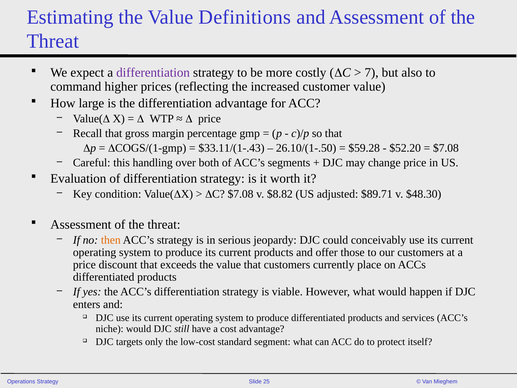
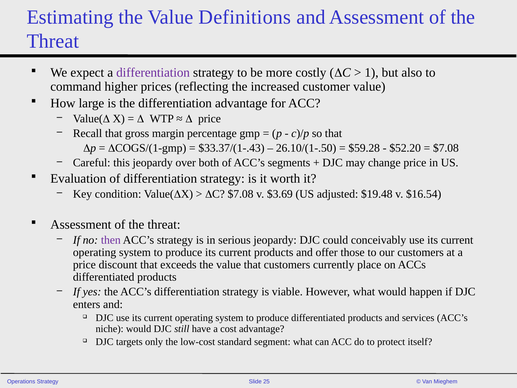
7: 7 -> 1
$33.11/(1-.43: $33.11/(1-.43 -> $33.37/(1-.43
this handling: handling -> jeopardy
$8.82: $8.82 -> $3.69
$89.71: $89.71 -> $19.48
$48.30: $48.30 -> $16.54
then colour: orange -> purple
